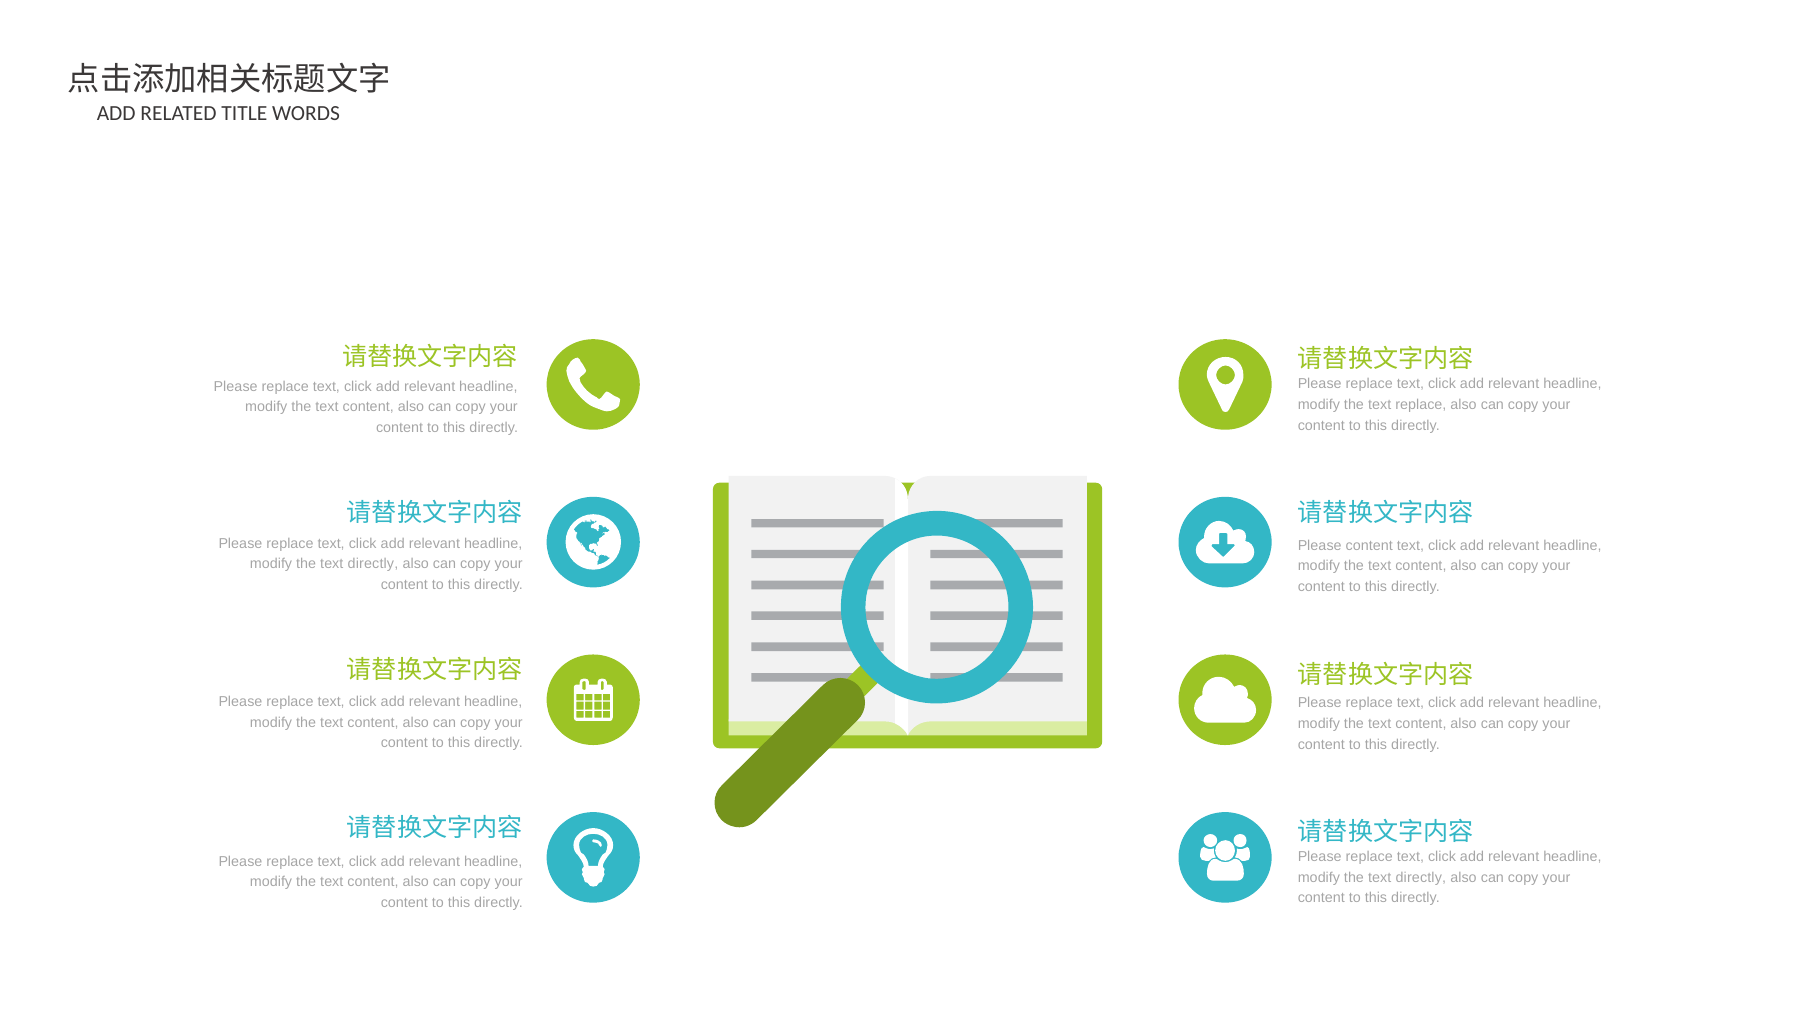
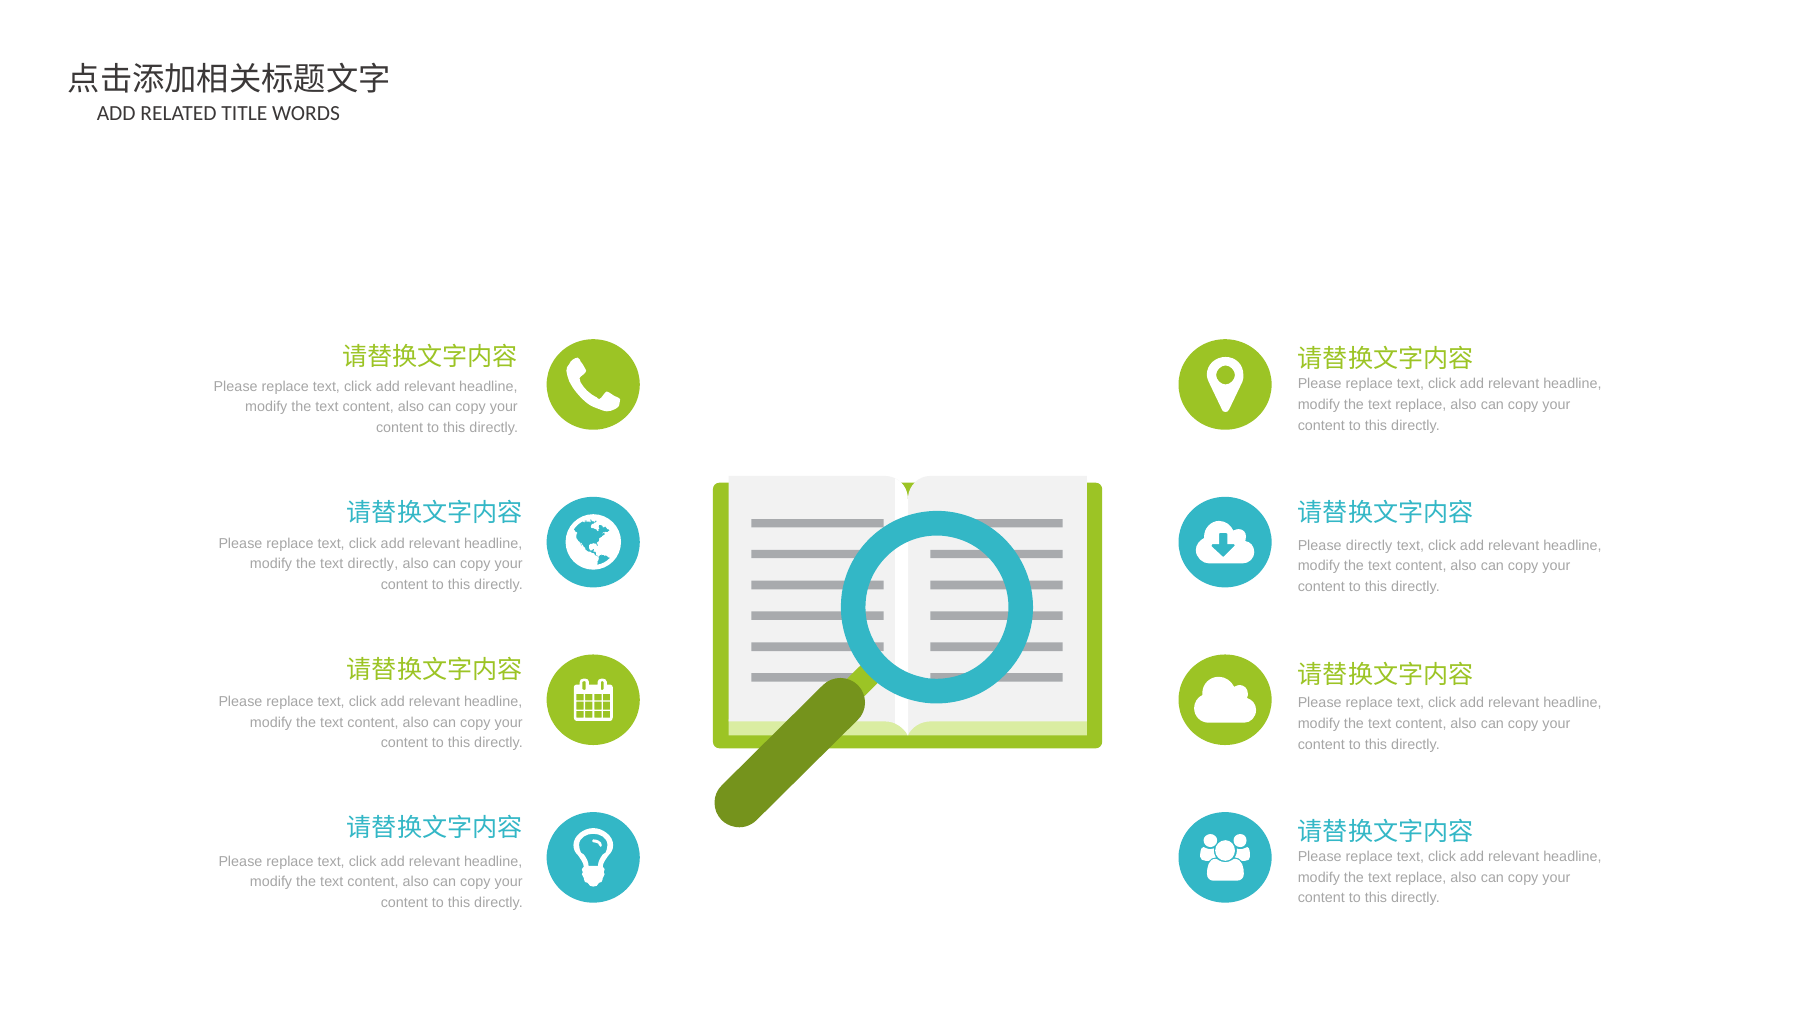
Please content: content -> directly
directly at (1421, 877): directly -> replace
